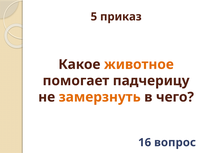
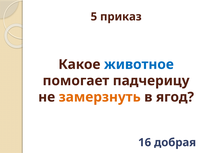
животное colour: orange -> blue
чего: чего -> ягод
вопрос: вопрос -> добрая
